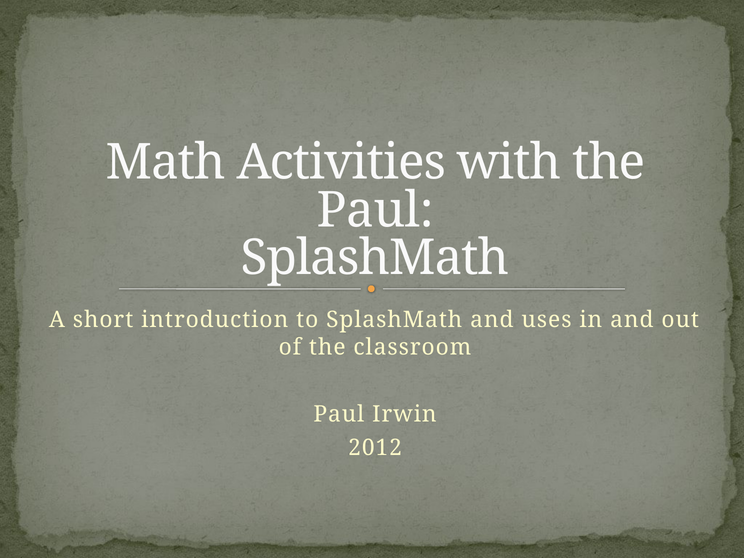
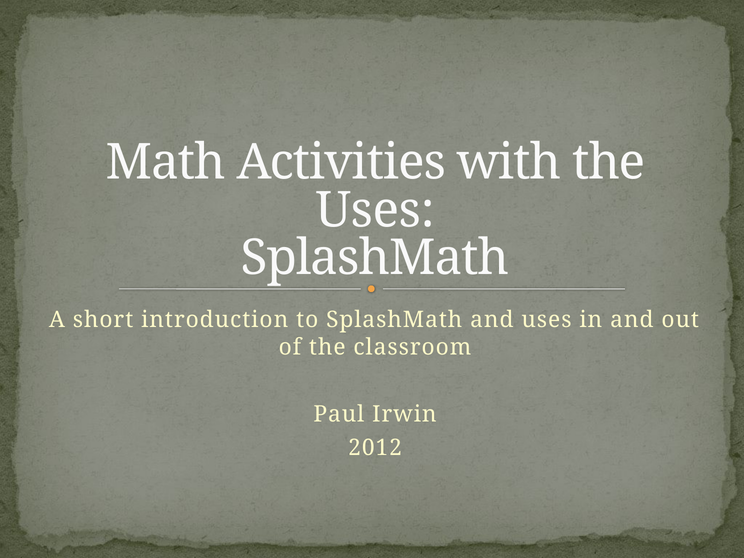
Paul at (375, 210): Paul -> Uses
